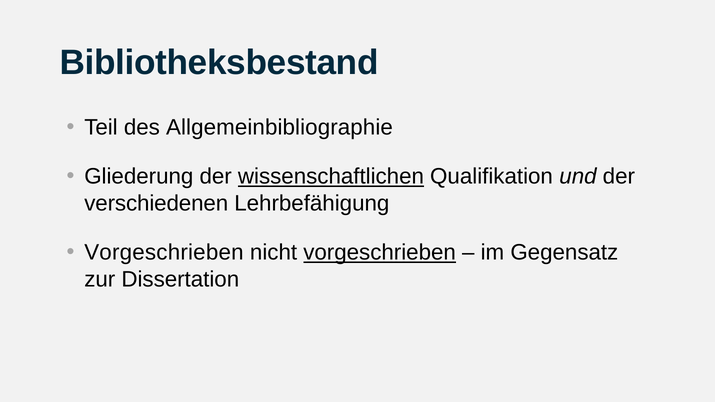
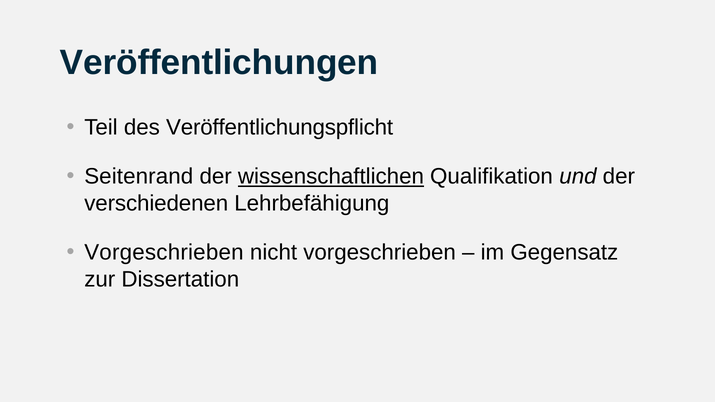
Bibliotheksbestand: Bibliotheksbestand -> Veröffentlichungen
Allgemeinbibliographie: Allgemeinbibliographie -> Veröffentlichungspflicht
Gliederung: Gliederung -> Seitenrand
vorgeschrieben at (380, 253) underline: present -> none
